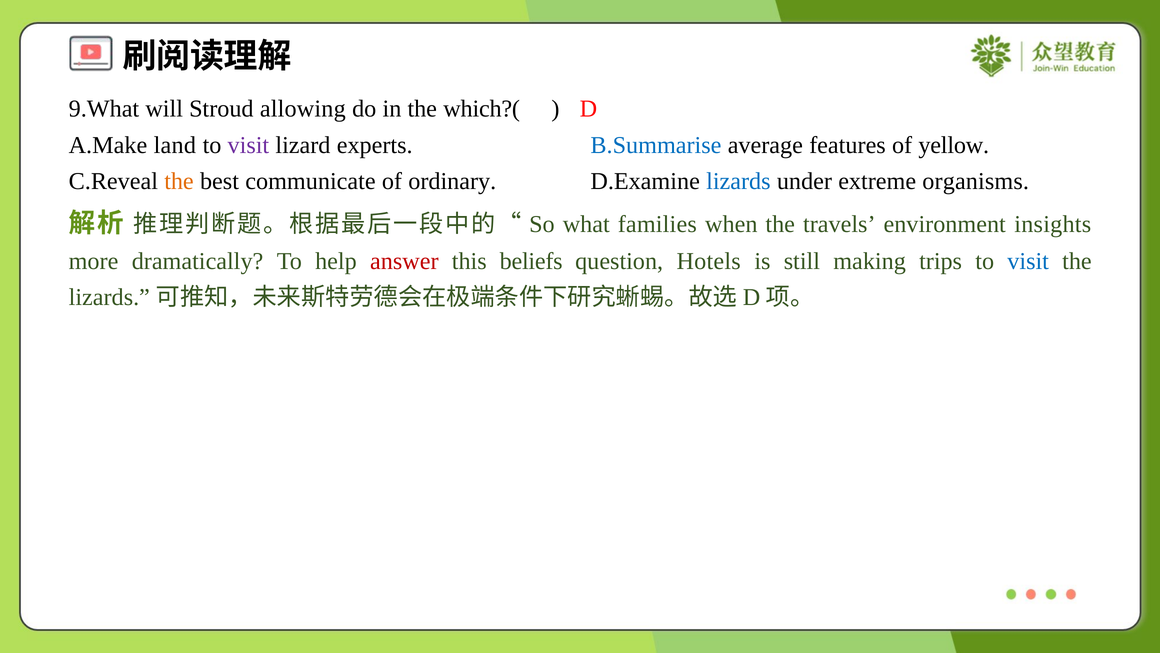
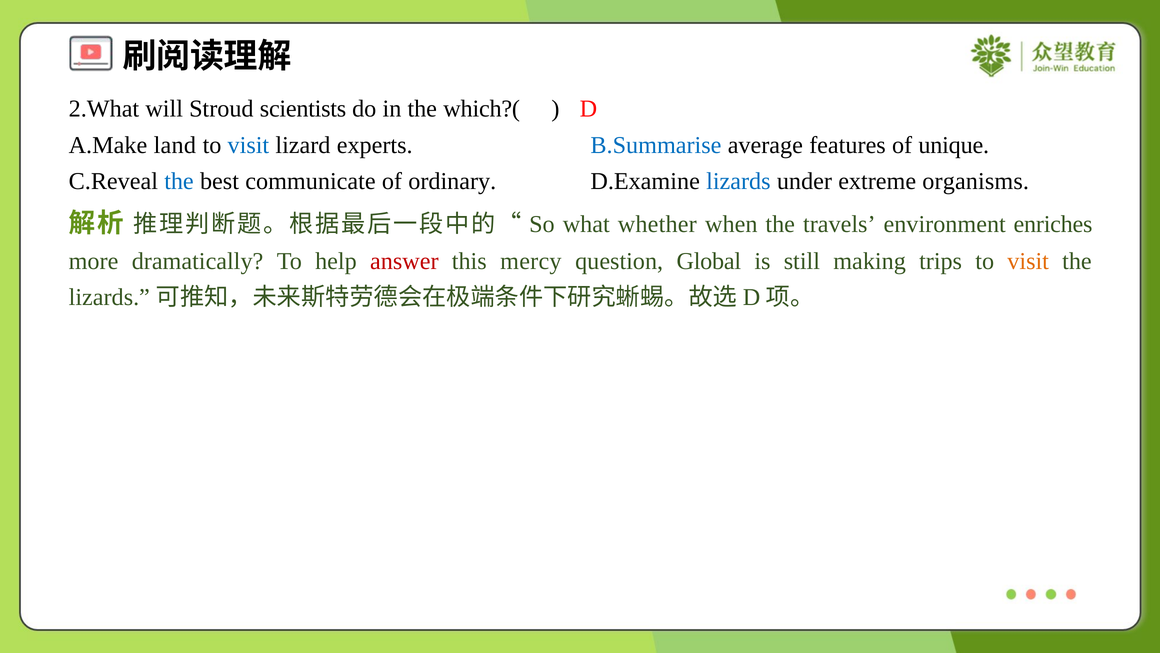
9.What: 9.What -> 2.What
allowing: allowing -> scientists
visit at (248, 145) colour: purple -> blue
yellow: yellow -> unique
the at (179, 181) colour: orange -> blue
families: families -> whether
insights: insights -> enriches
beliefs: beliefs -> mercy
Hotels: Hotels -> Global
visit at (1028, 261) colour: blue -> orange
